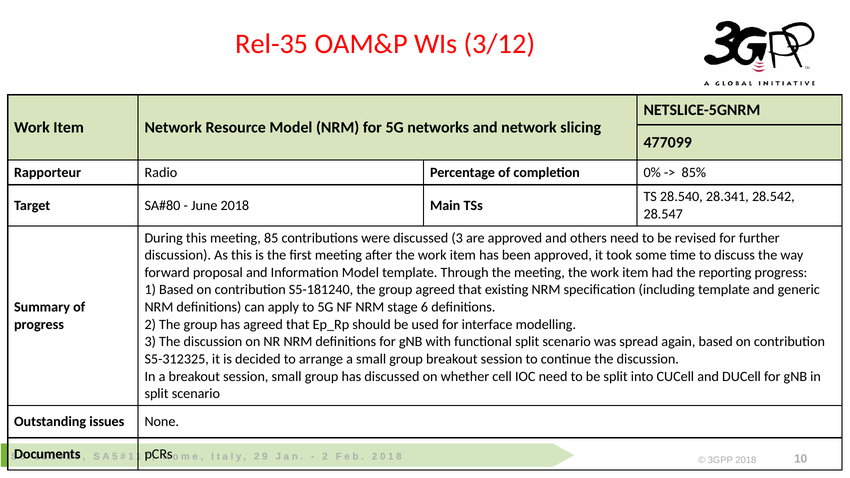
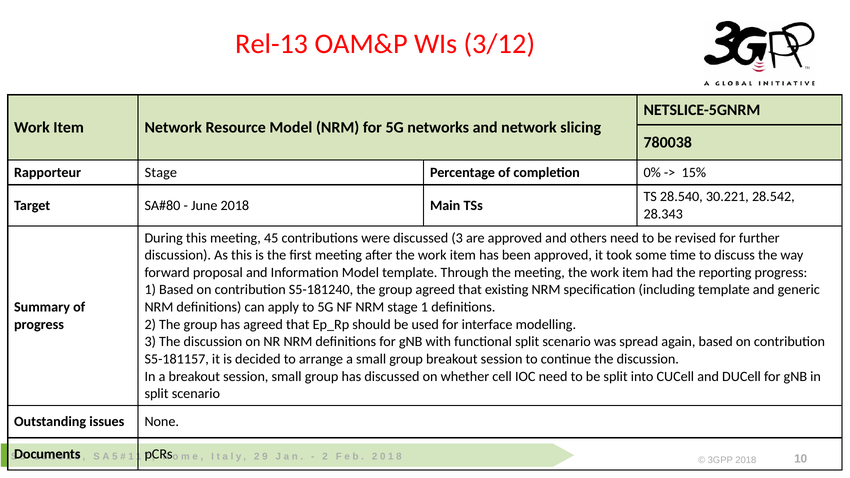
Rel-35: Rel-35 -> Rel-13
477099: 477099 -> 780038
Rapporteur Radio: Radio -> Stage
85%: 85% -> 15%
28.341: 28.341 -> 30.221
28.547: 28.547 -> 28.343
85: 85 -> 45
stage 6: 6 -> 1
S5-312325: S5-312325 -> S5-181157
